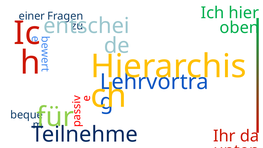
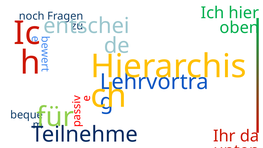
einer: einer -> noch
